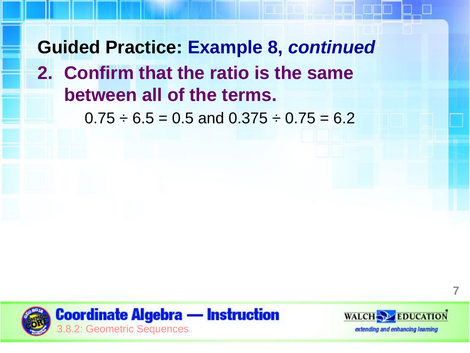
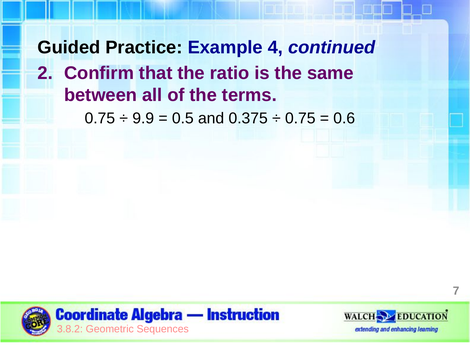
8: 8 -> 4
6.5: 6.5 -> 9.9
6.2: 6.2 -> 0.6
